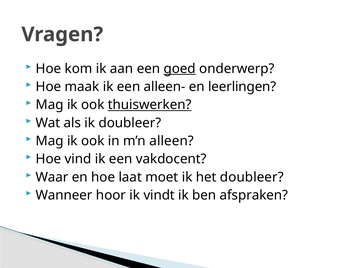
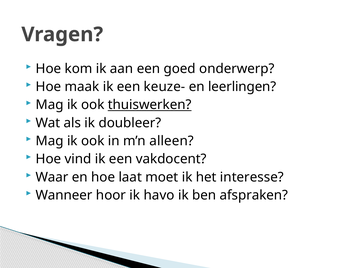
goed underline: present -> none
alleen-: alleen- -> keuze-
het doubleer: doubleer -> interesse
vindt: vindt -> havo
